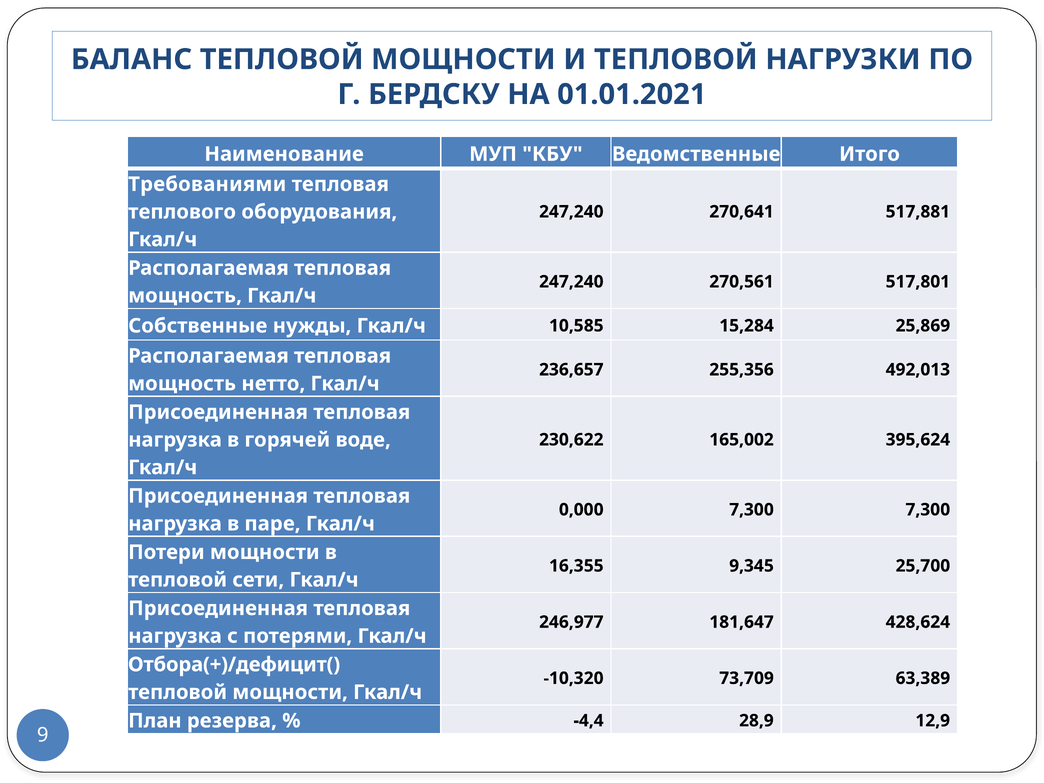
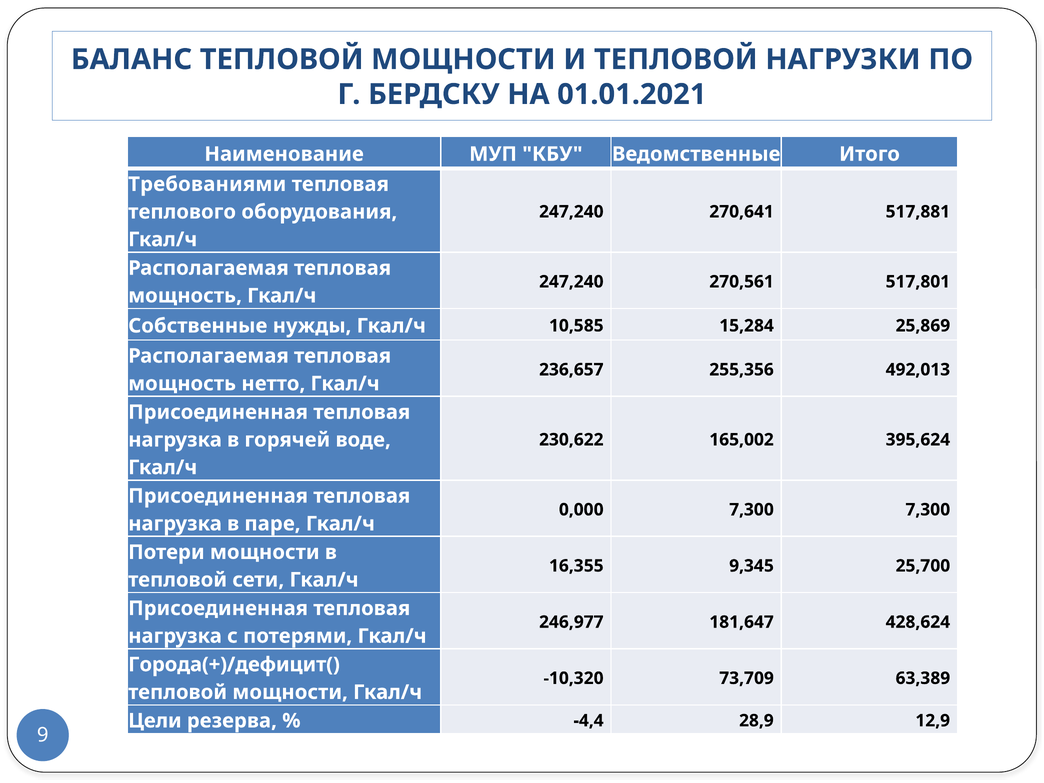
Отбора(+)/дефицит(: Отбора(+)/дефицит( -> Города(+)/дефицит(
План: План -> Цели
